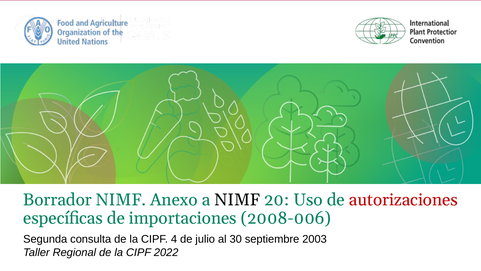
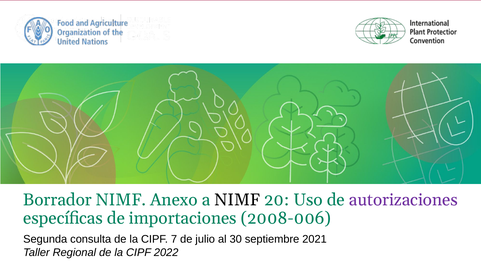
autorizaciones colour: red -> purple
4: 4 -> 7
2003: 2003 -> 2021
